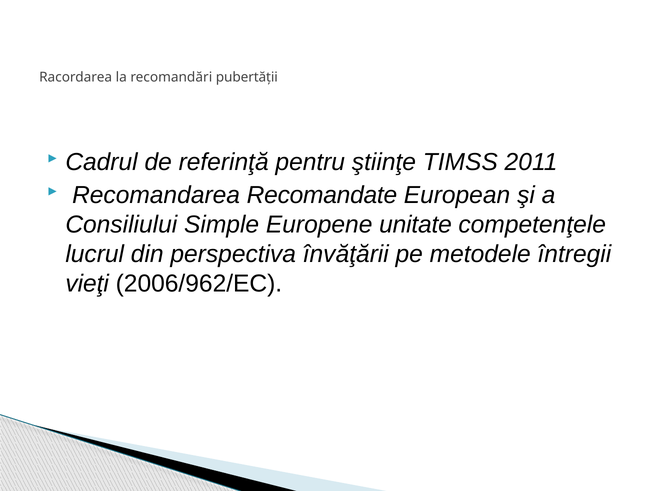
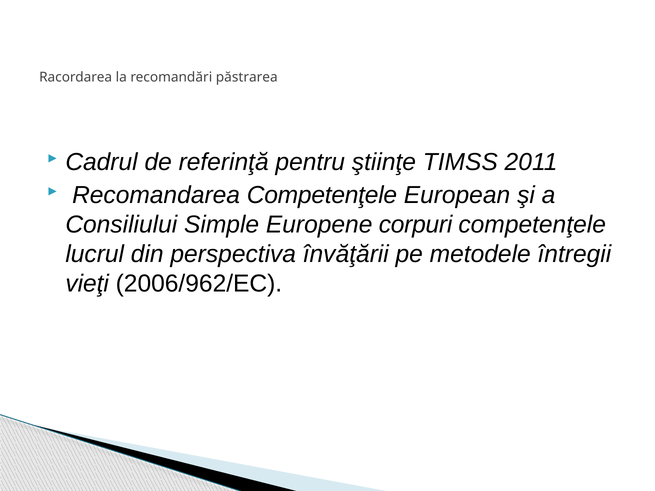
pubertății: pubertății -> păstrarea
Recomandarea Recomandate: Recomandate -> Competenţele
unitate: unitate -> corpuri
